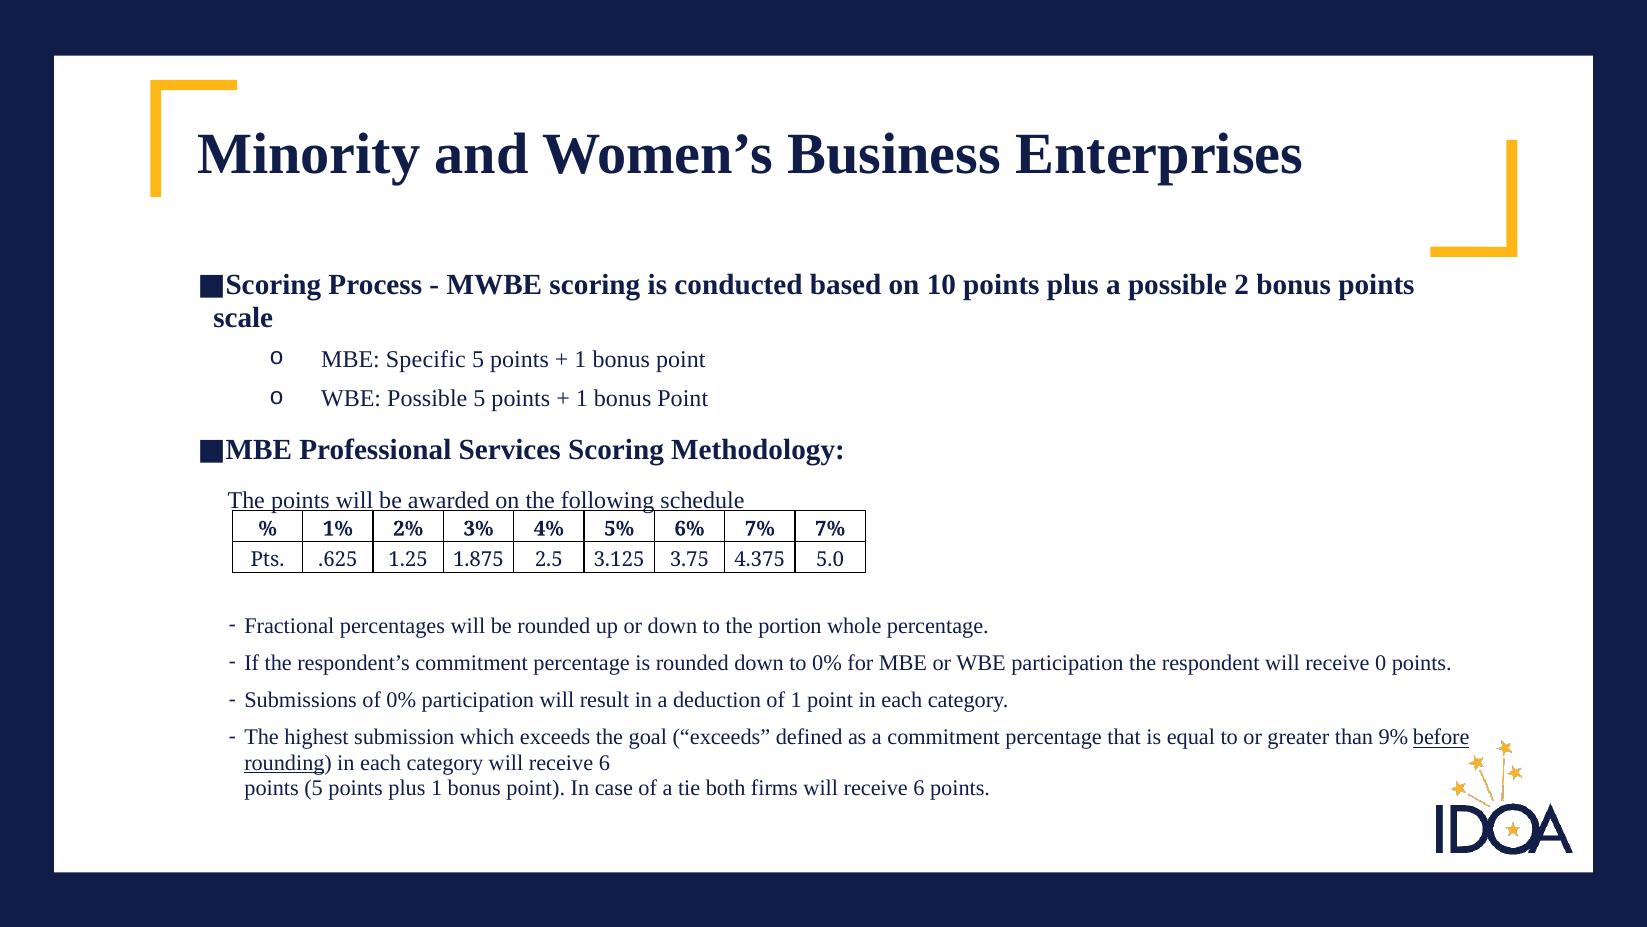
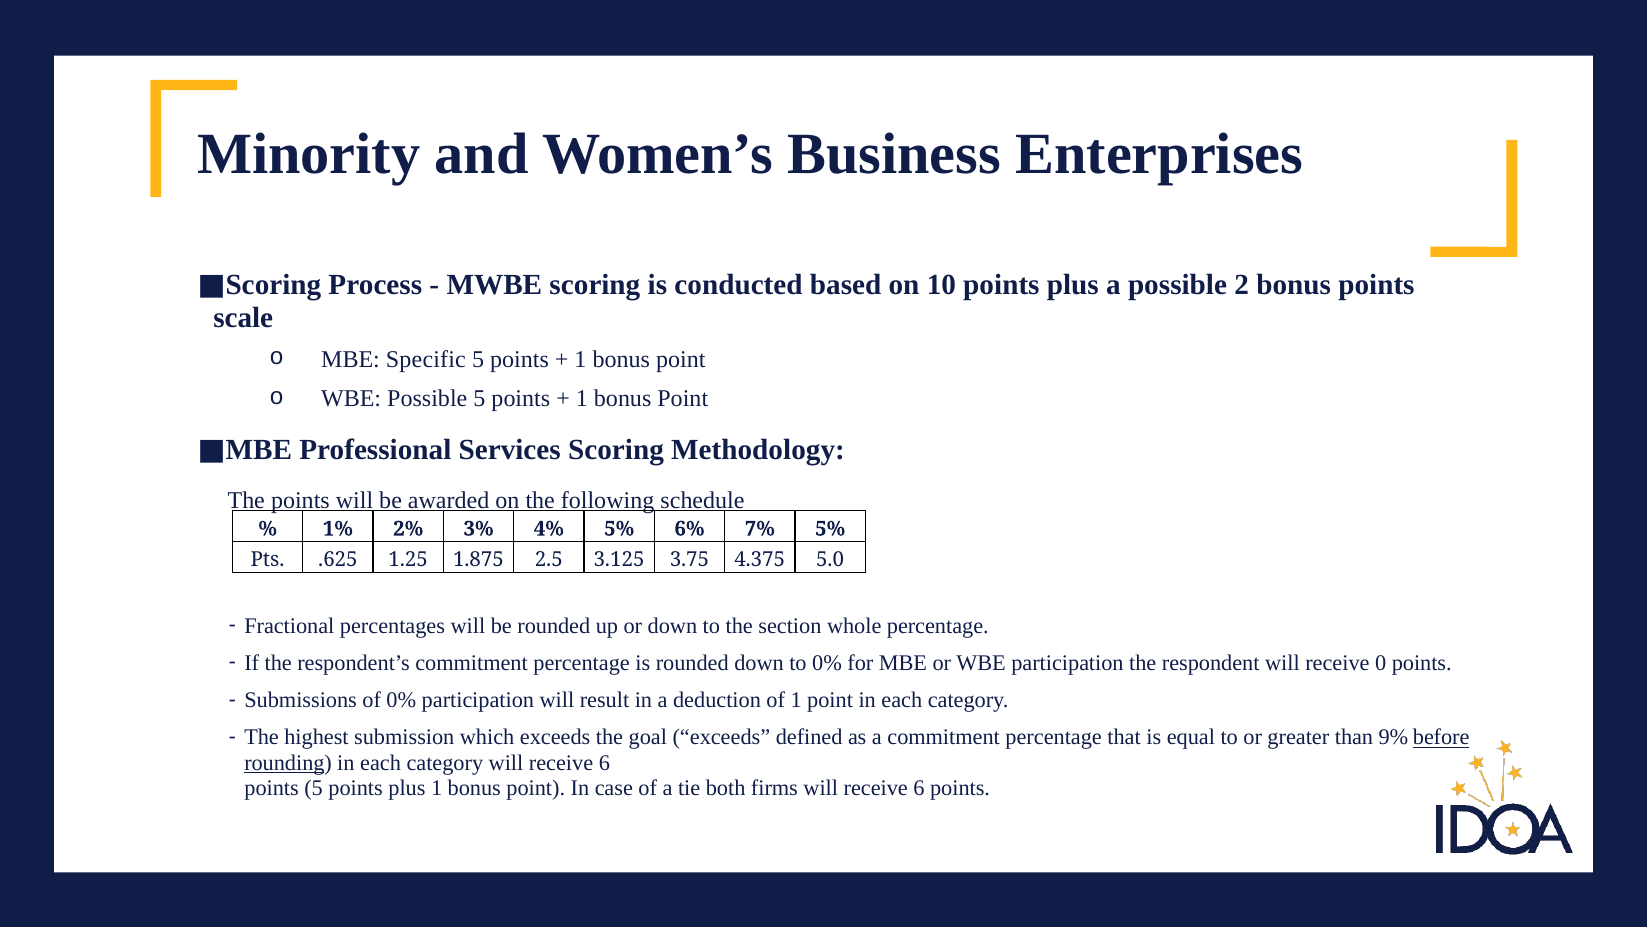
7% 7%: 7% -> 5%
portion: portion -> section
